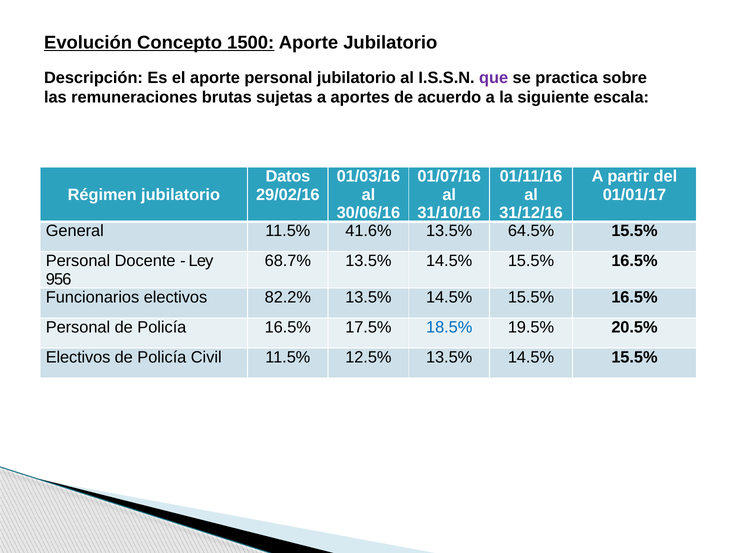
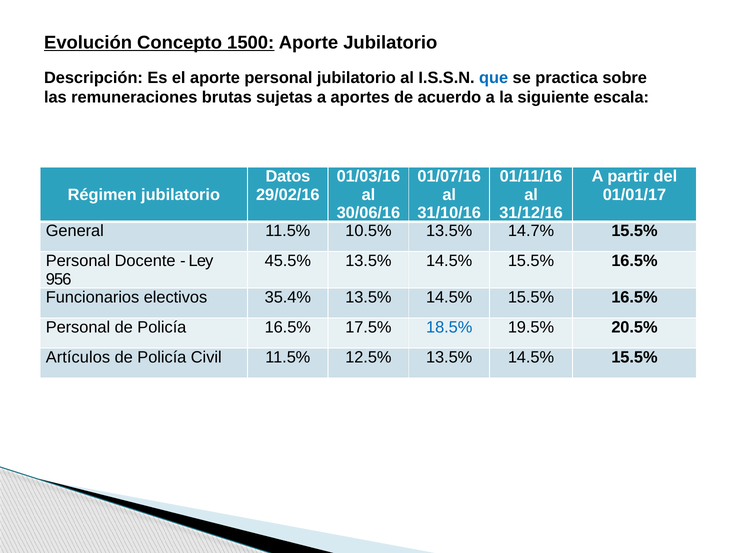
que colour: purple -> blue
41.6%: 41.6% -> 10.5%
64.5%: 64.5% -> 14.7%
68.7%: 68.7% -> 45.5%
82.2%: 82.2% -> 35.4%
Electivos at (78, 357): Electivos -> Artículos
